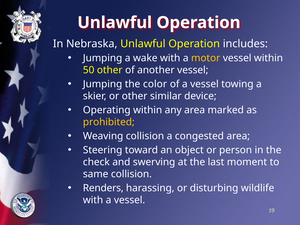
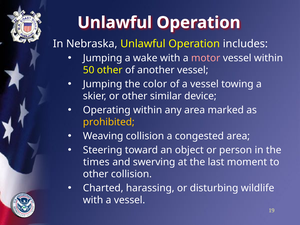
motor colour: yellow -> pink
check: check -> times
same at (96, 174): same -> other
Renders: Renders -> Charted
